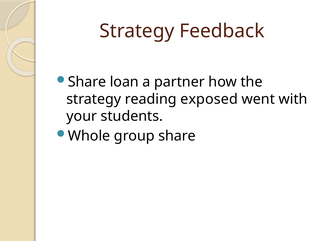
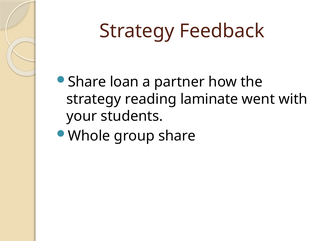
exposed: exposed -> laminate
